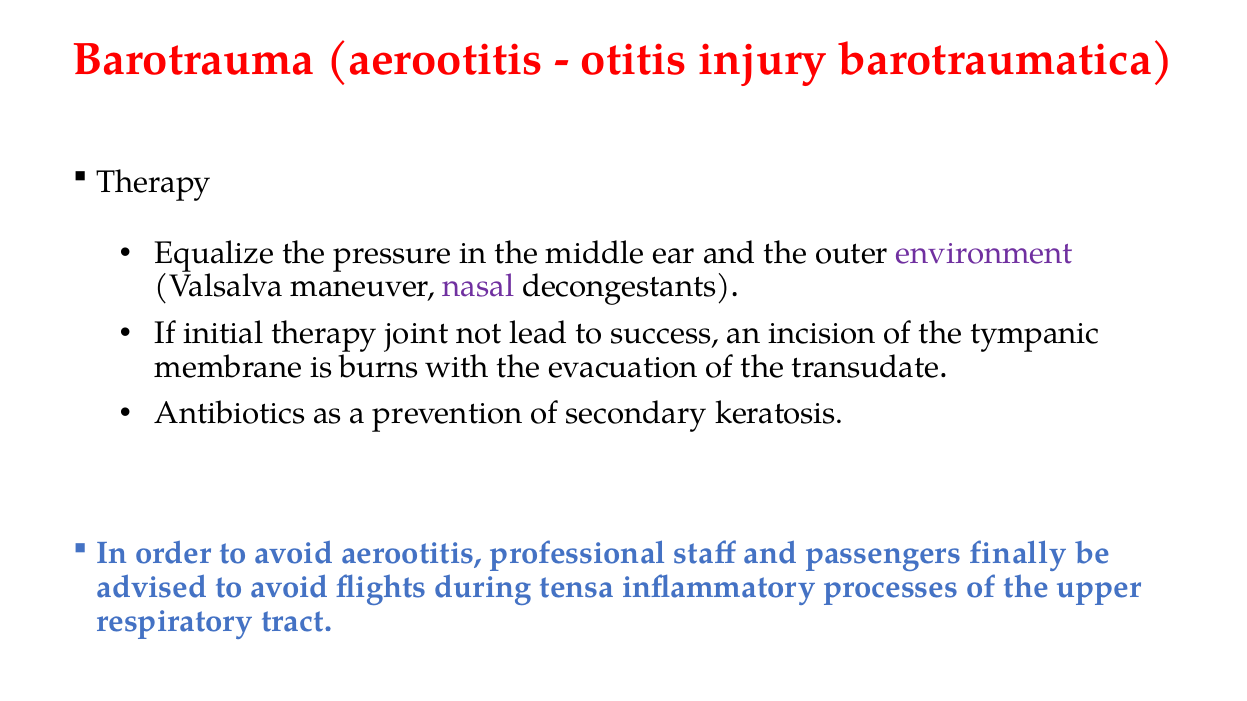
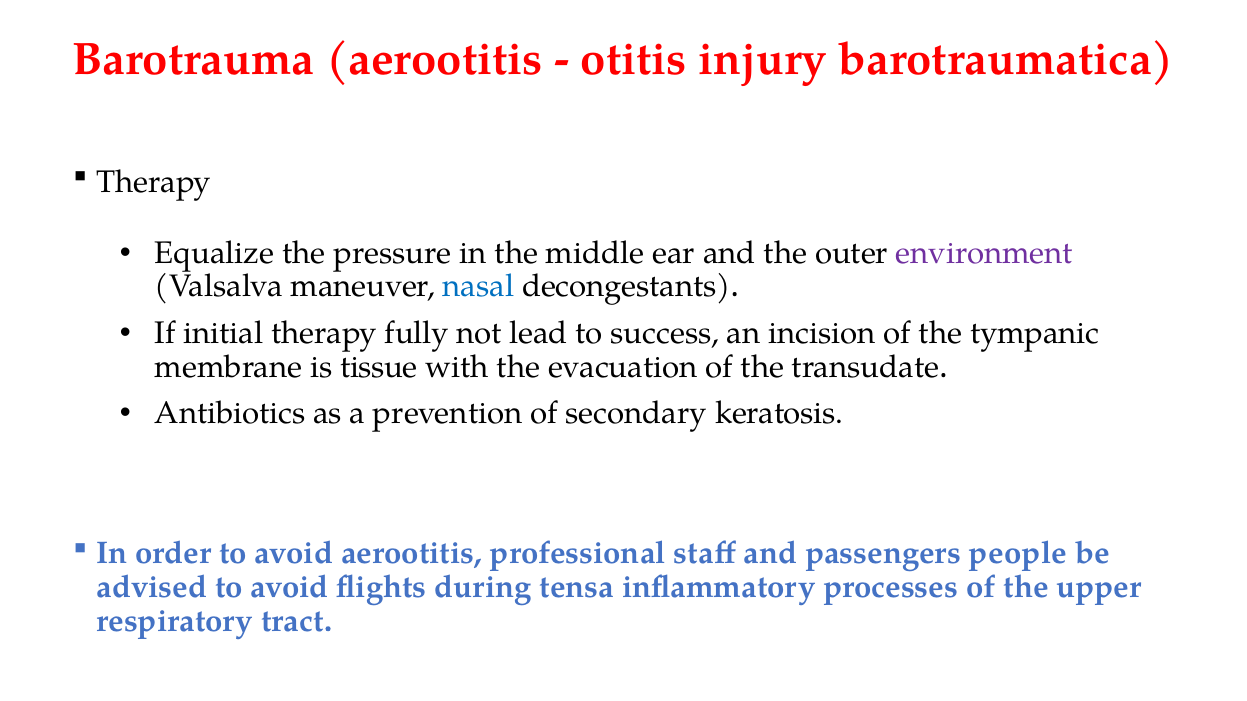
nasal colour: purple -> blue
joint: joint -> fully
burns: burns -> tissue
finally: finally -> people
